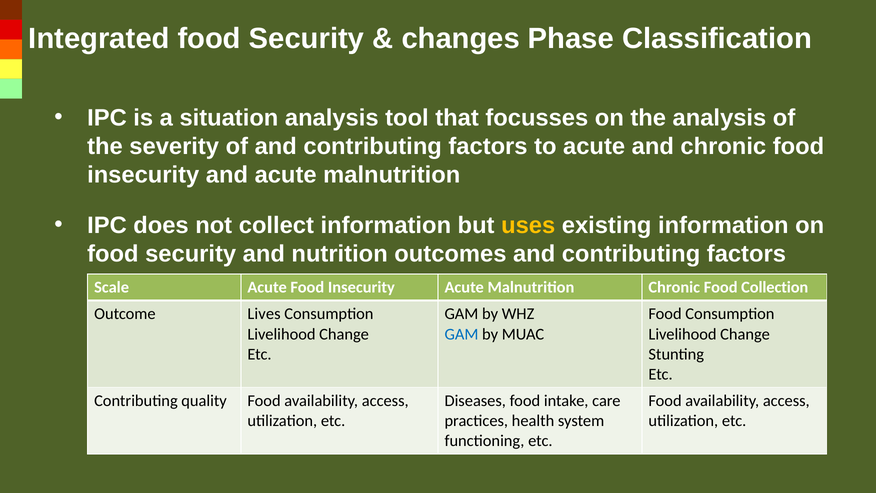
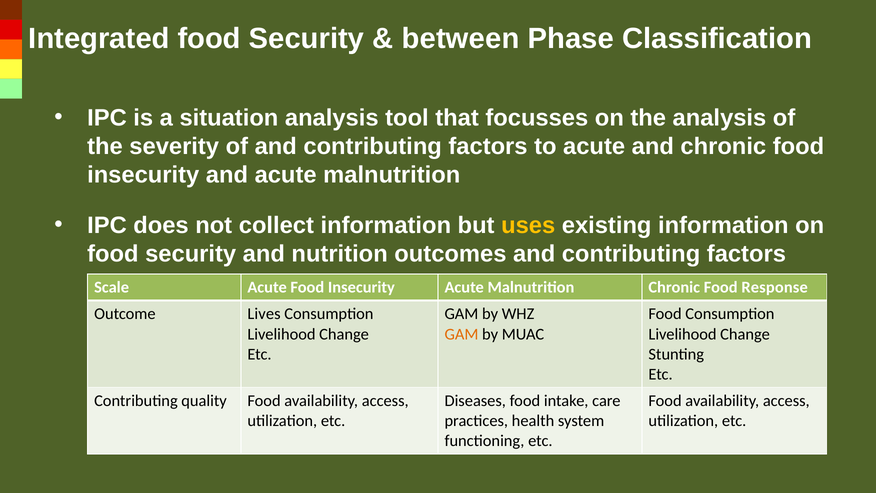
changes: changes -> between
Collection: Collection -> Response
GAM at (461, 334) colour: blue -> orange
